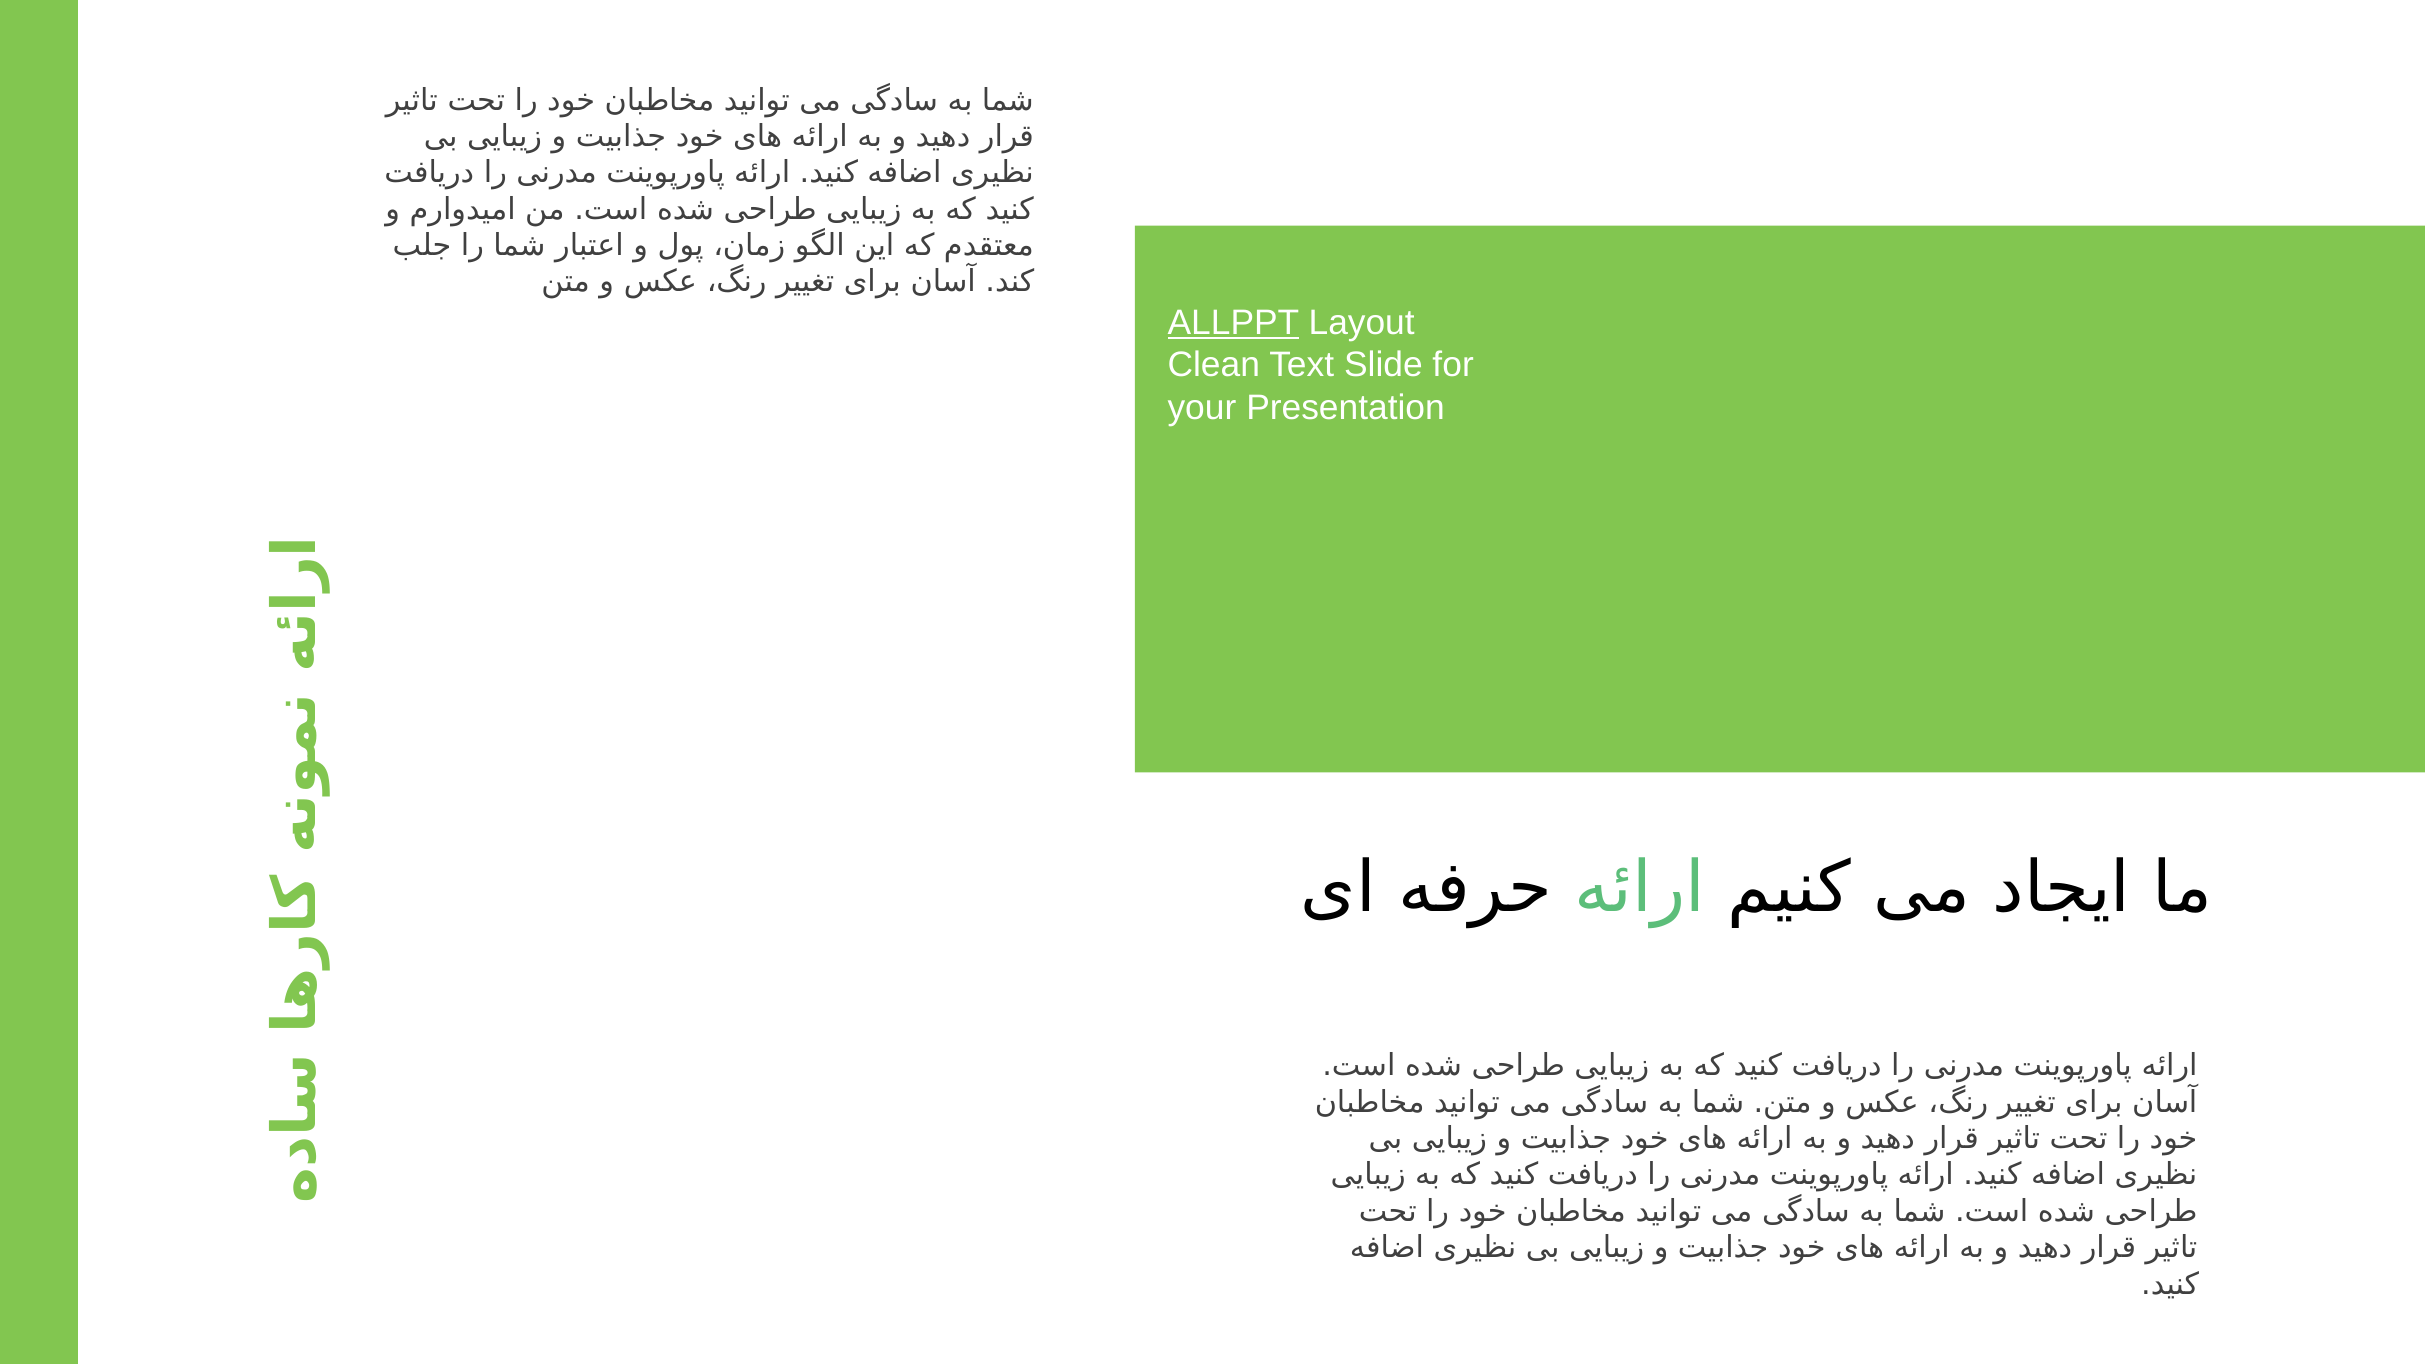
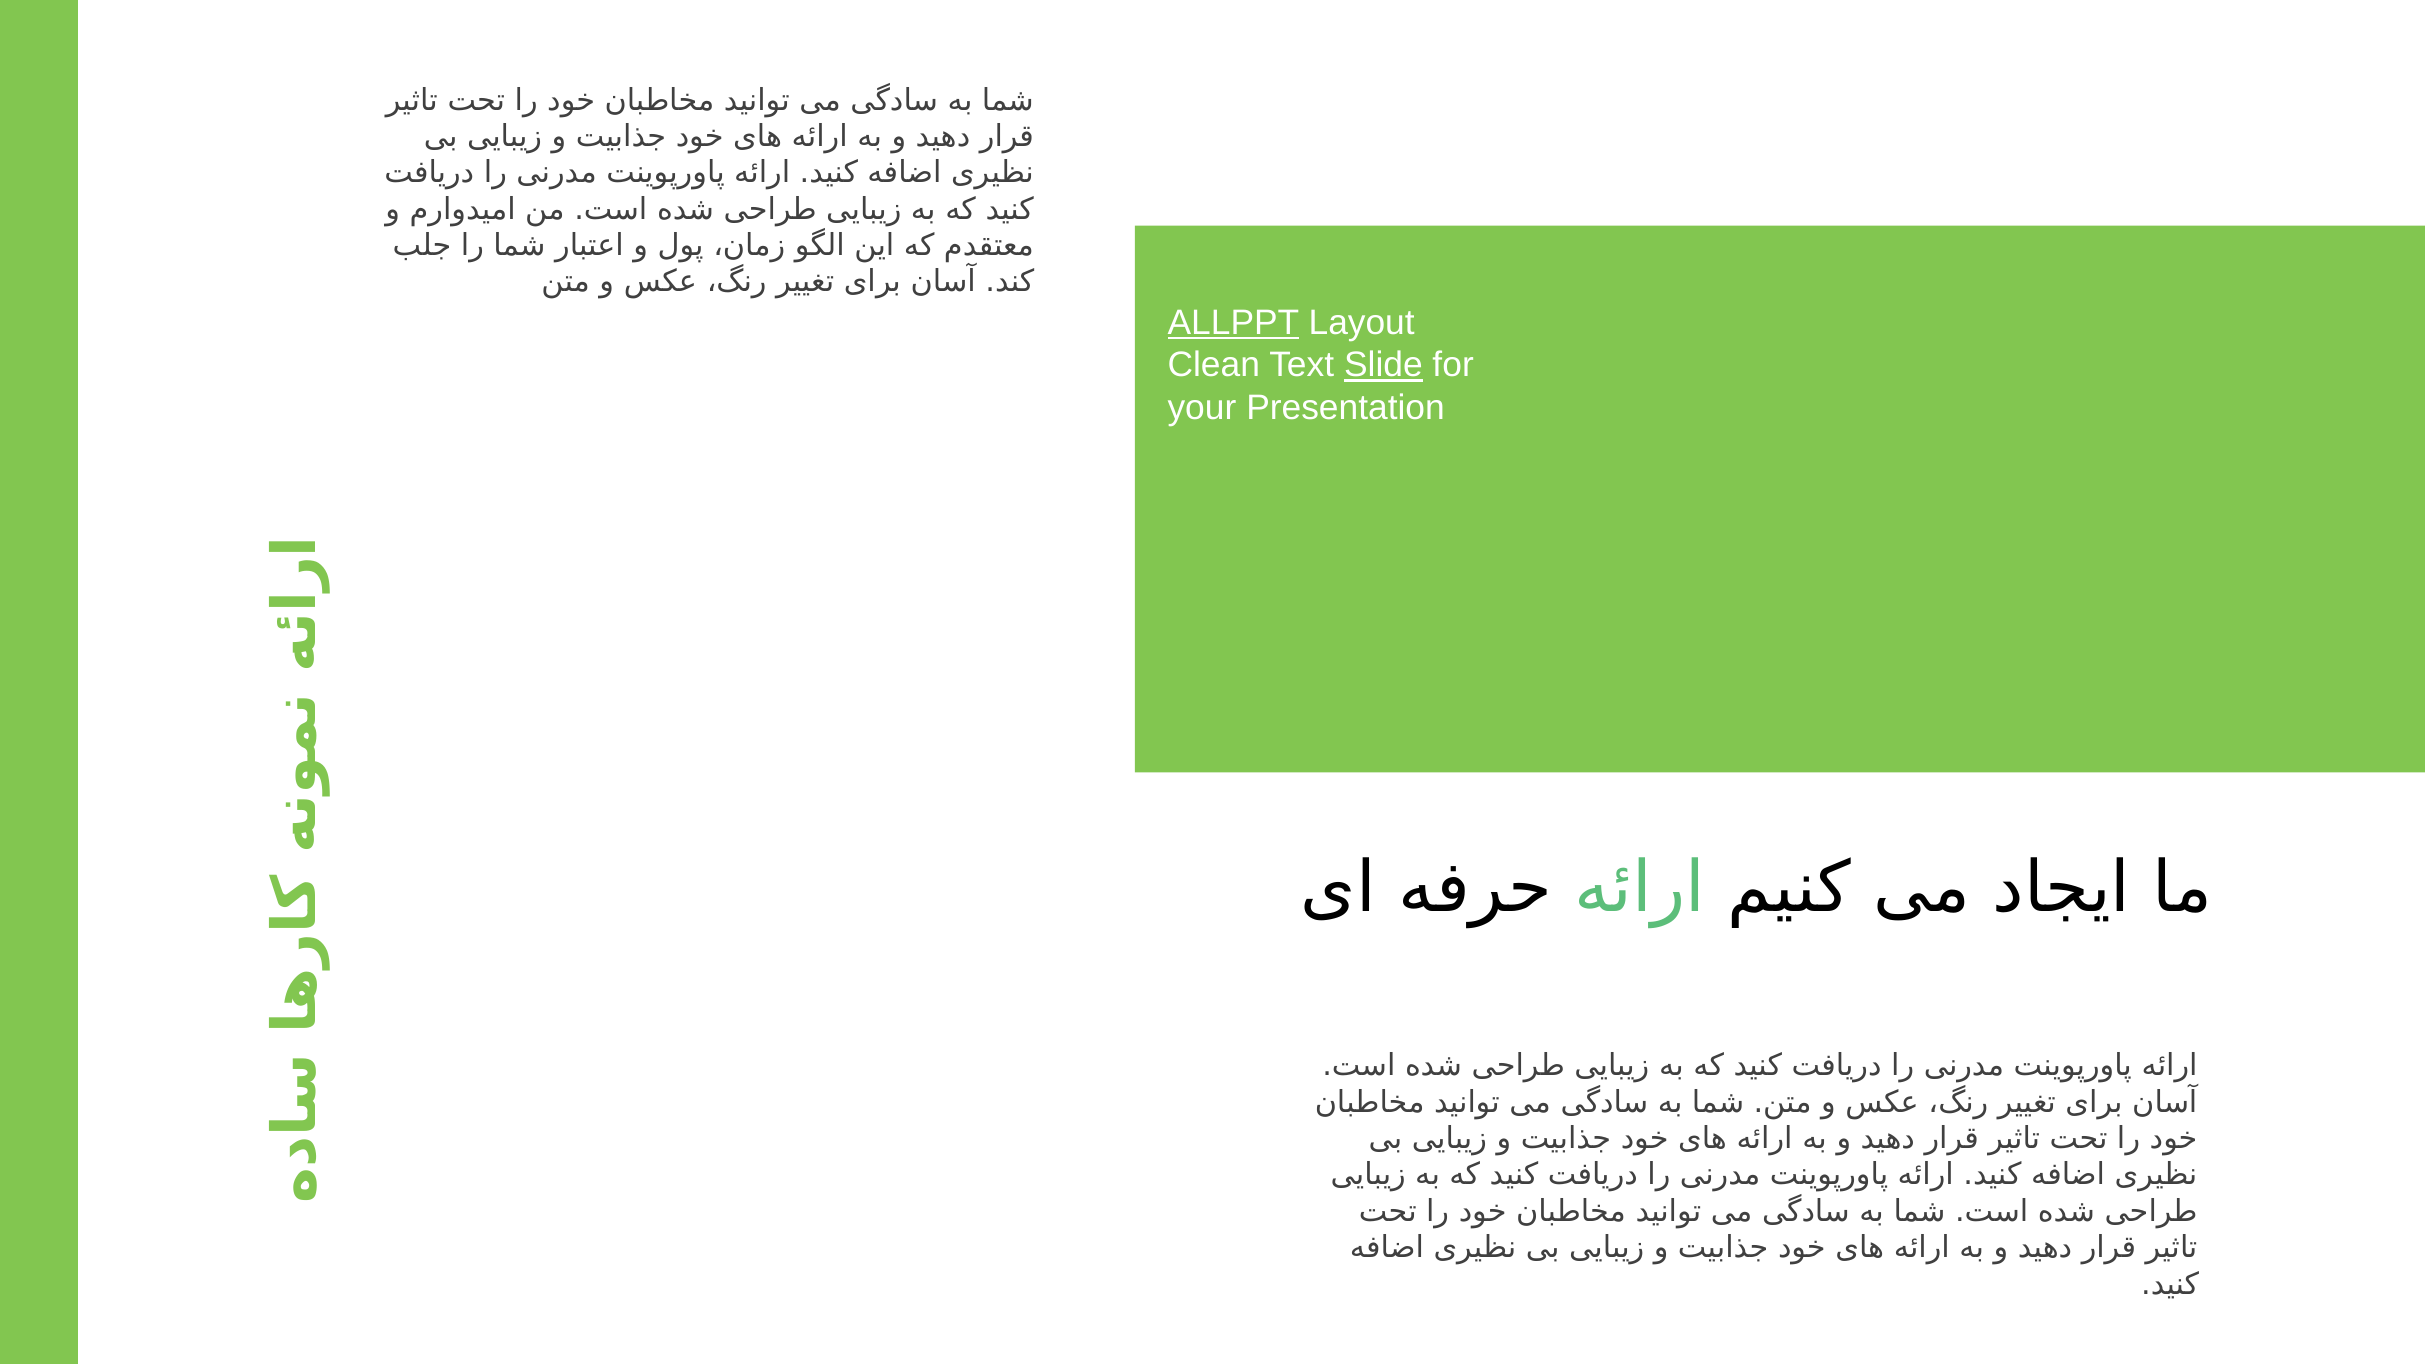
Slide underline: none -> present
